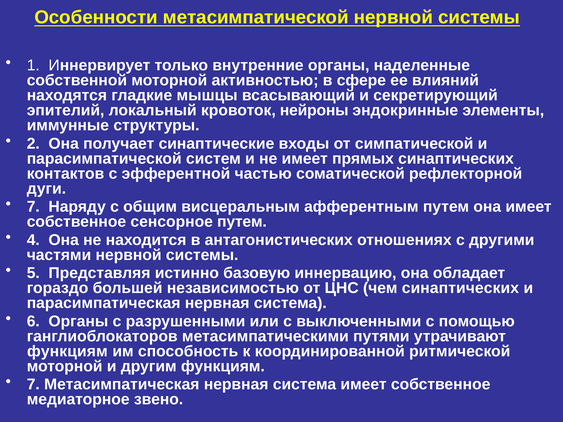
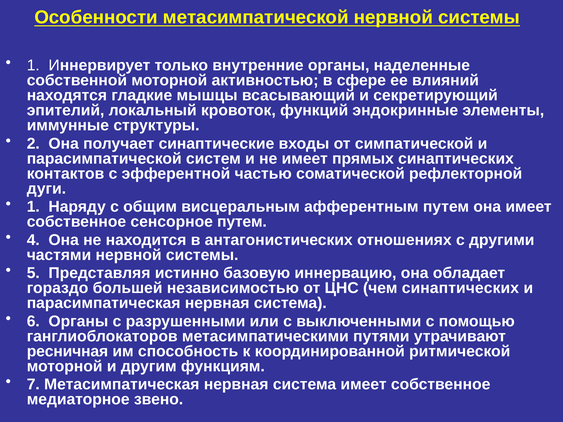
нейроны: нейроны -> функций
7 at (33, 207): 7 -> 1
функциям at (67, 352): функциям -> ресничная
